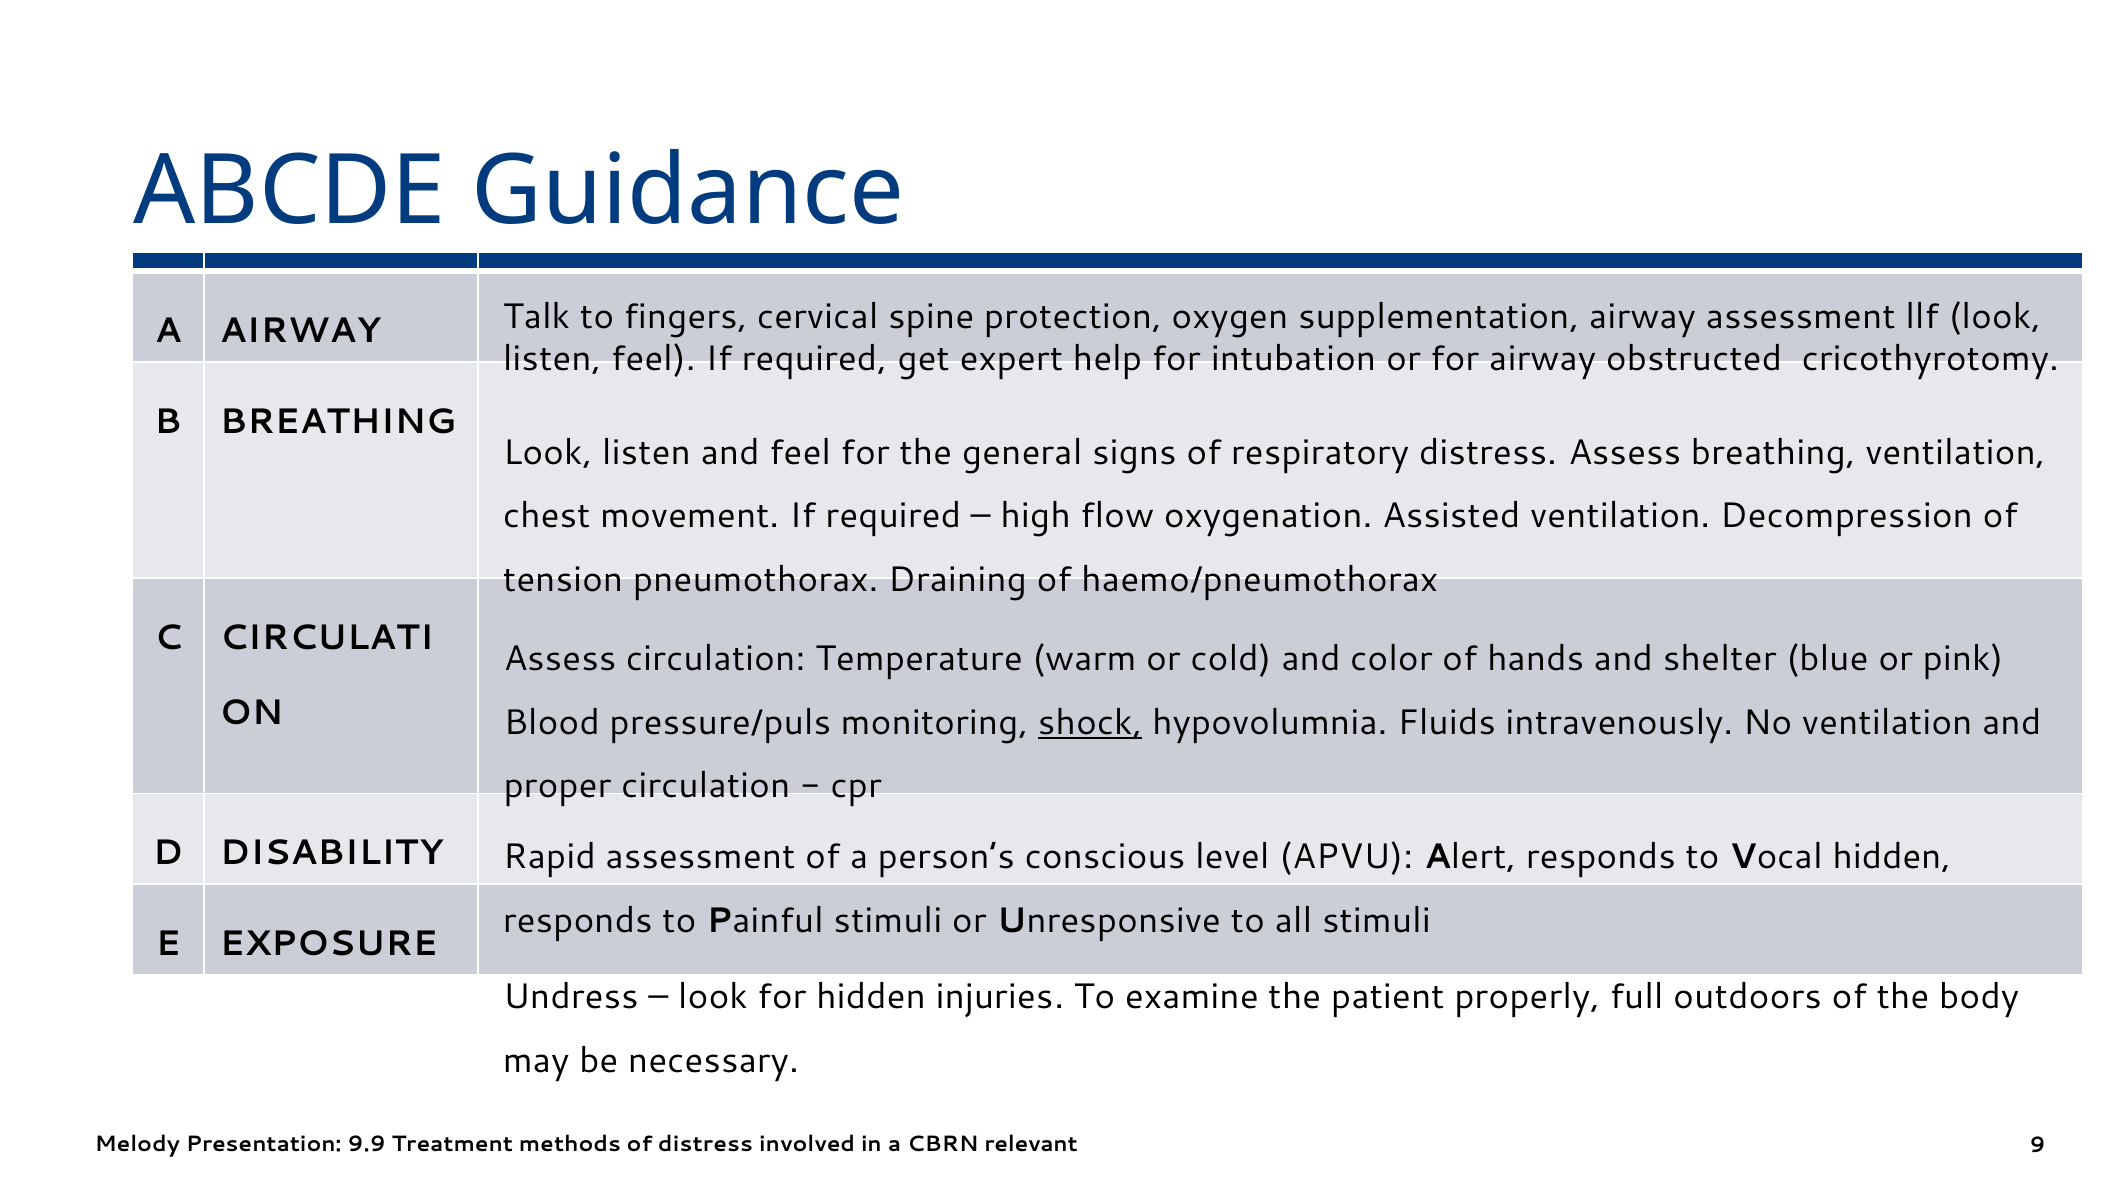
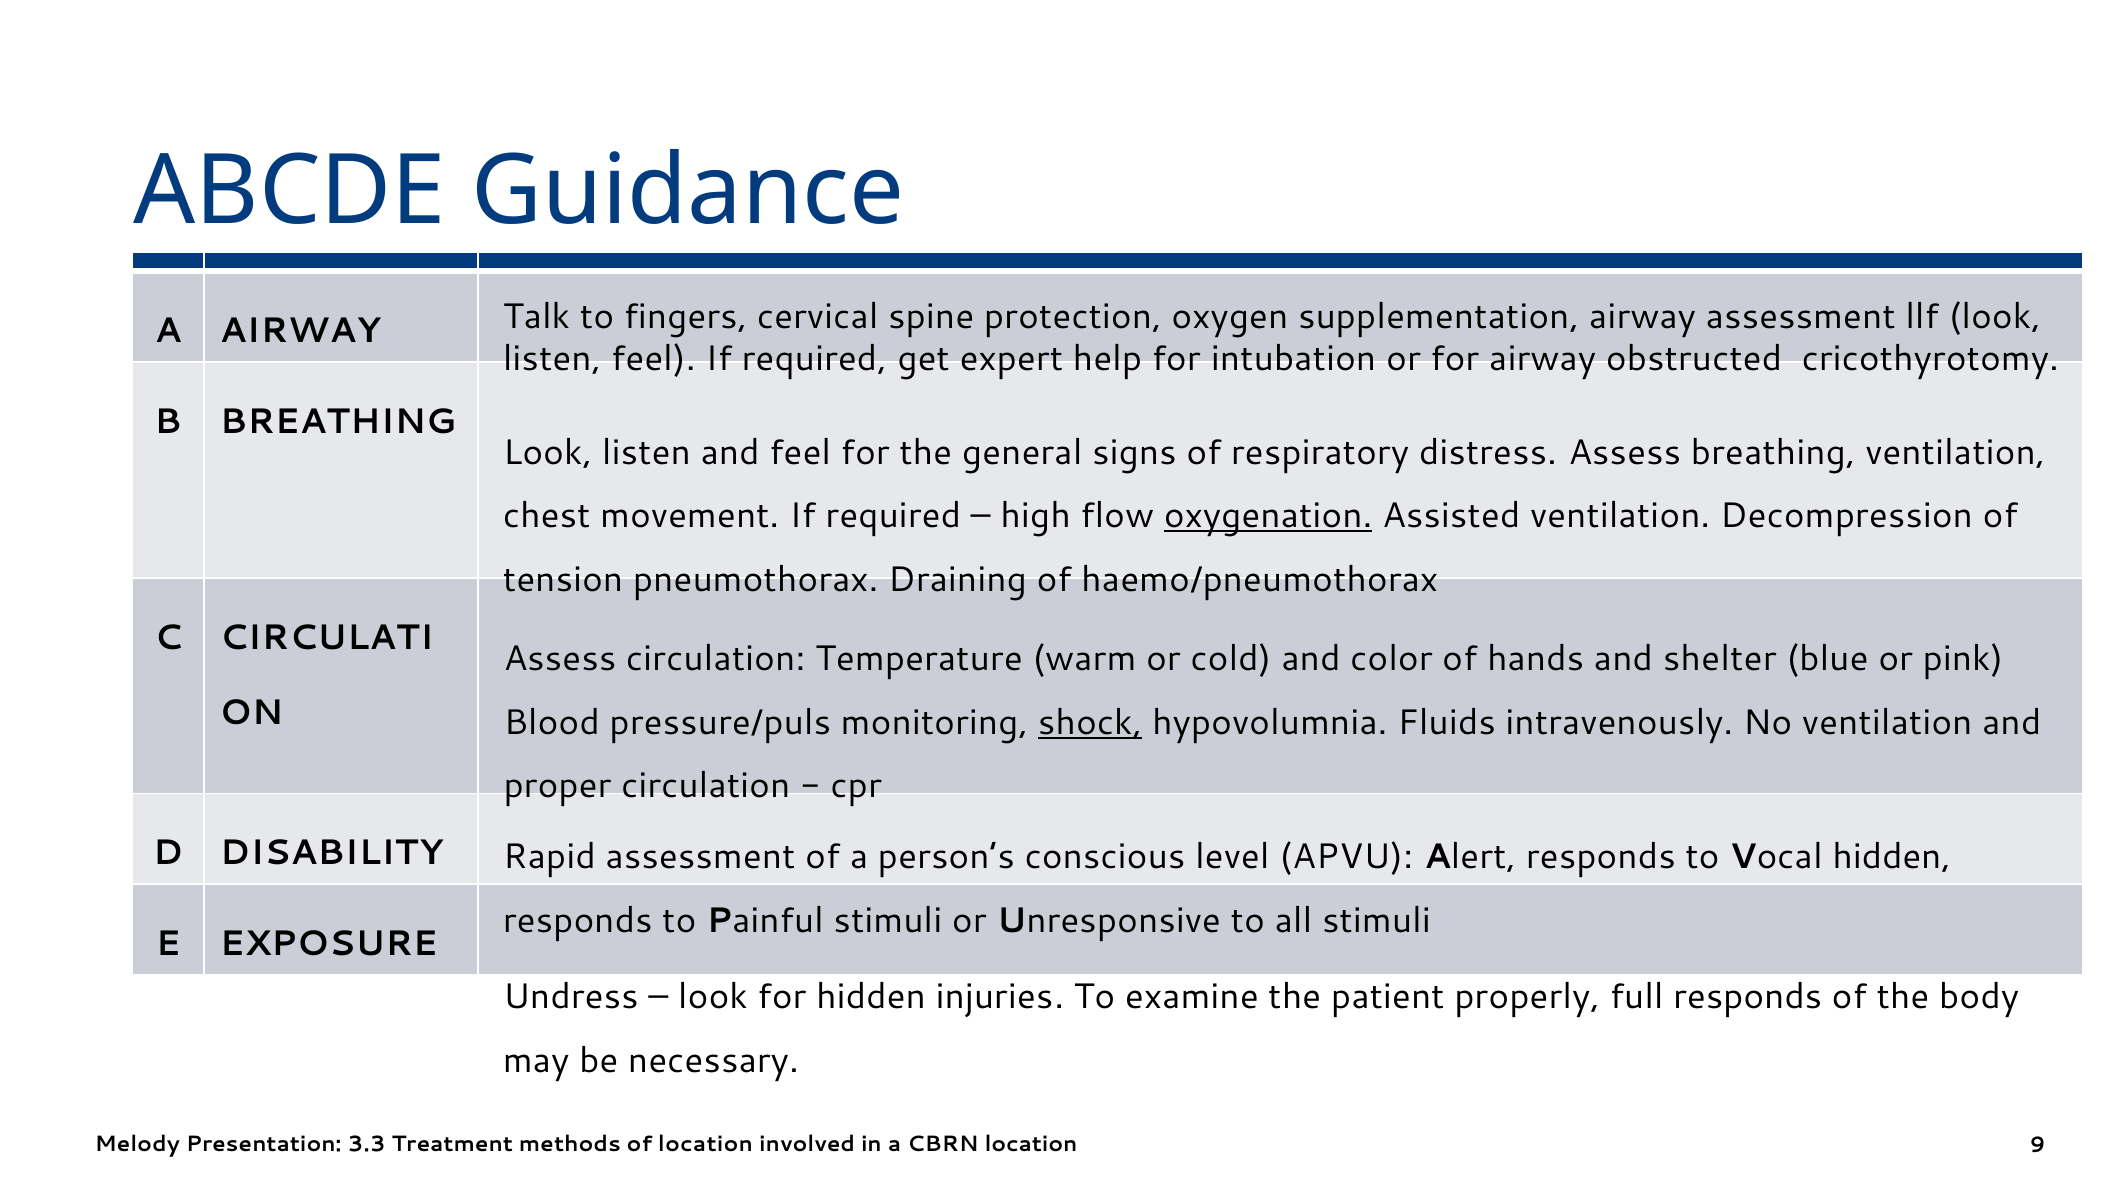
oxygenation underline: none -> present
full outdoors: outdoors -> responds
9.9: 9.9 -> 3.3
of distress: distress -> location
CBRN relevant: relevant -> location
